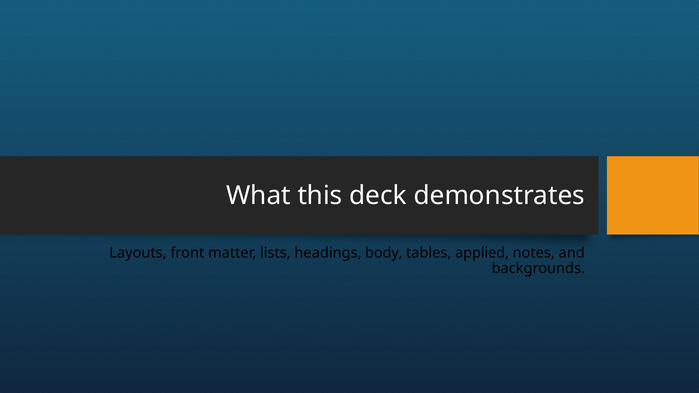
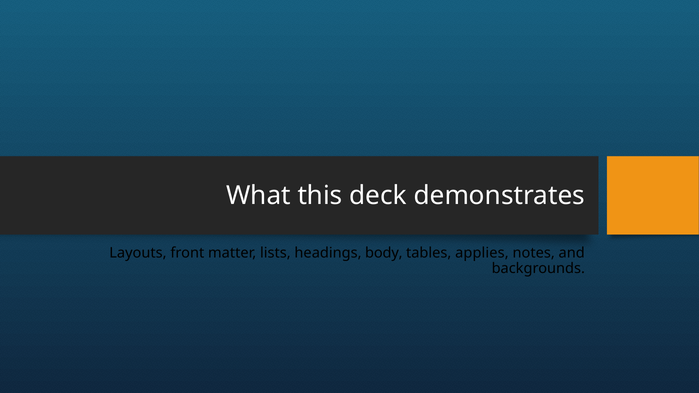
applied: applied -> applies
